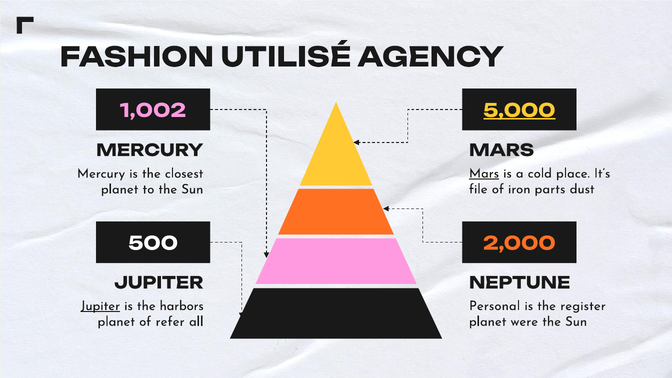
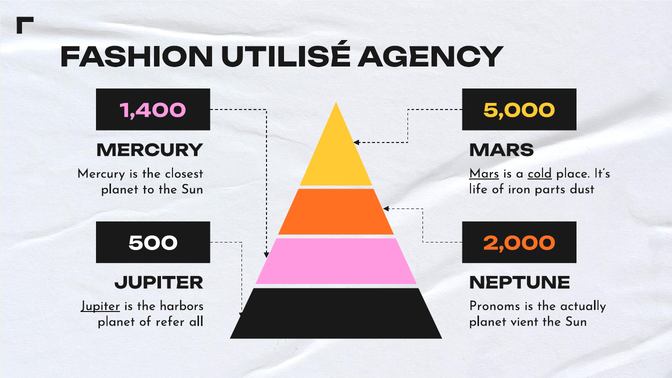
1,002: 1,002 -> 1,400
5,000 underline: present -> none
cold underline: none -> present
file: file -> life
Personal: Personal -> Pronoms
register: register -> actually
were: were -> vient
